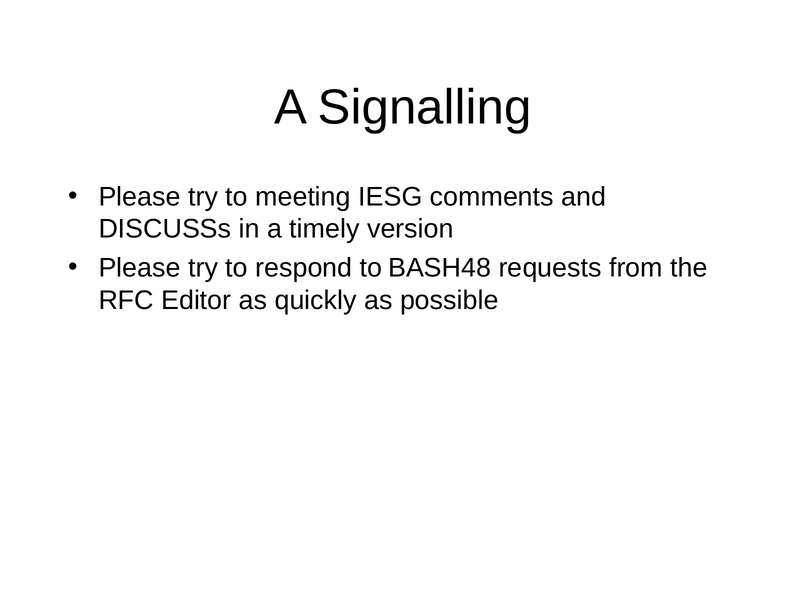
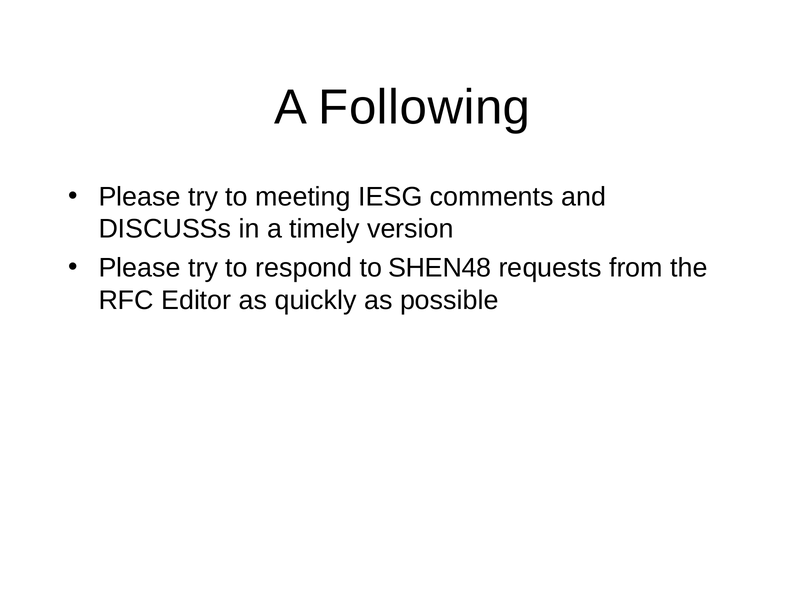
Signalling: Signalling -> Following
BASH48: BASH48 -> SHEN48
